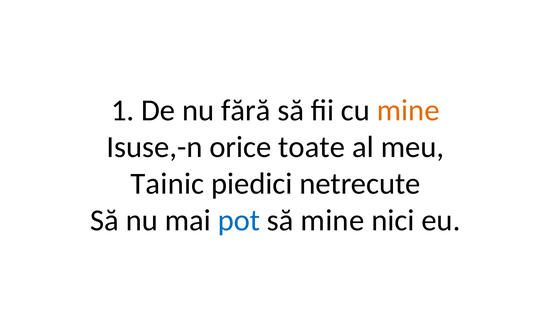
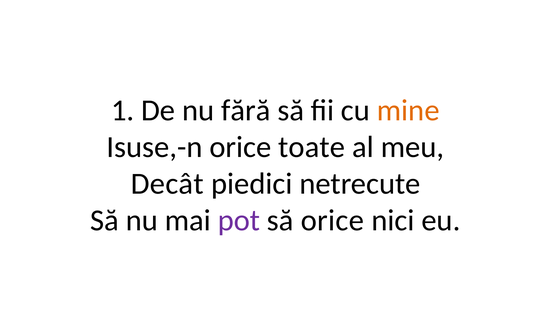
Tainic: Tainic -> Decât
pot colour: blue -> purple
să mine: mine -> orice
